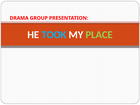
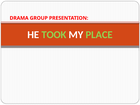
TOOK colour: light blue -> light green
